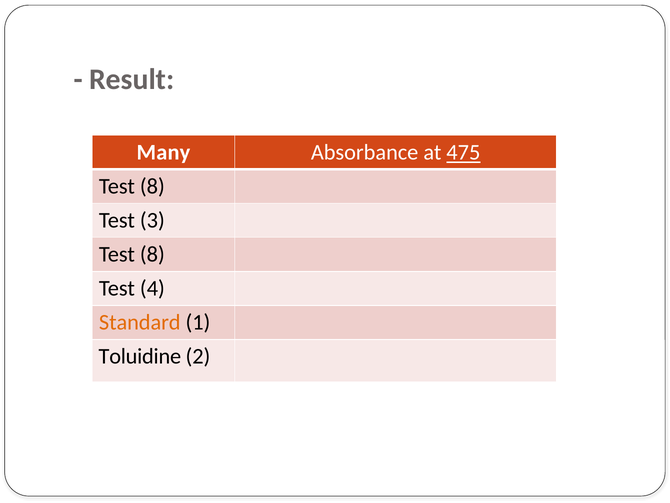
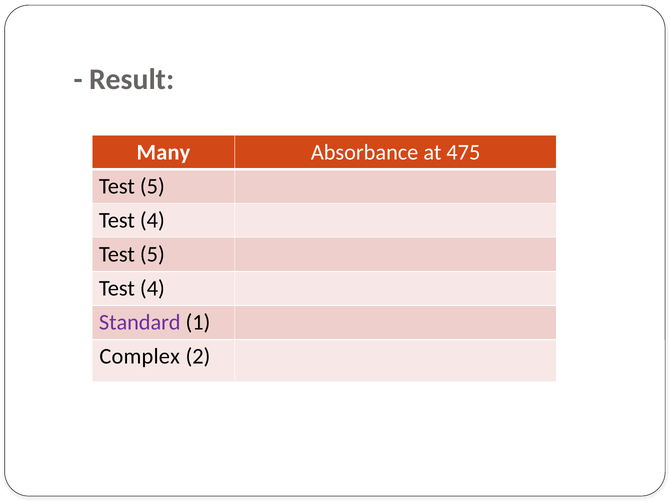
475 underline: present -> none
8 at (152, 186): 8 -> 5
3 at (152, 220): 3 -> 4
8 at (152, 254): 8 -> 5
Standard colour: orange -> purple
Toluidine: Toluidine -> Complex
